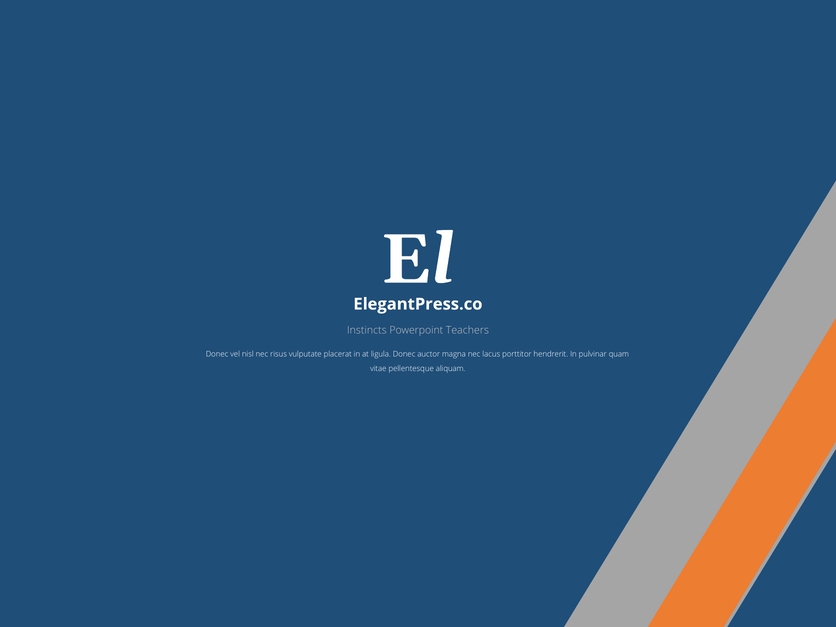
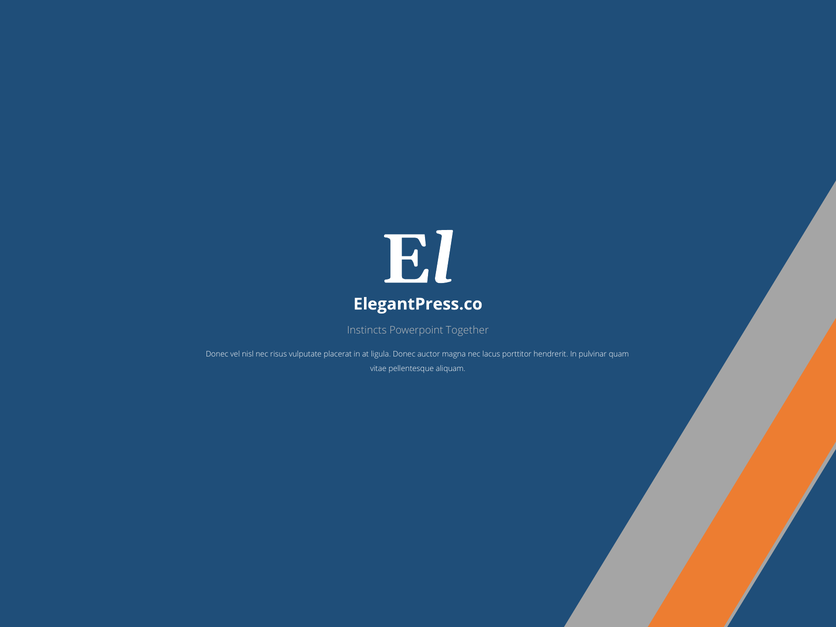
Teachers: Teachers -> Together
